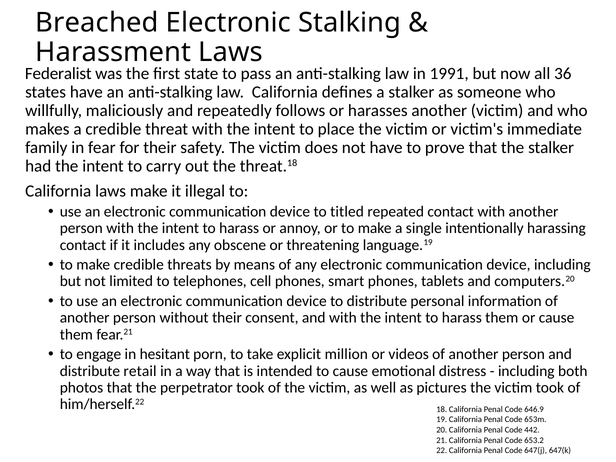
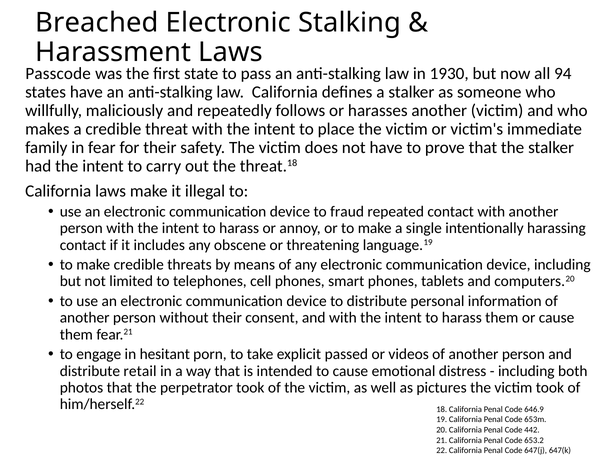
Federalist: Federalist -> Passcode
1991: 1991 -> 1930
36: 36 -> 94
titled: titled -> fraud
million: million -> passed
